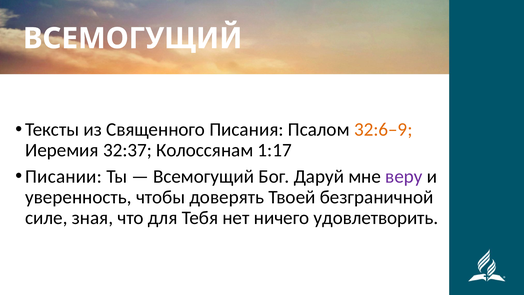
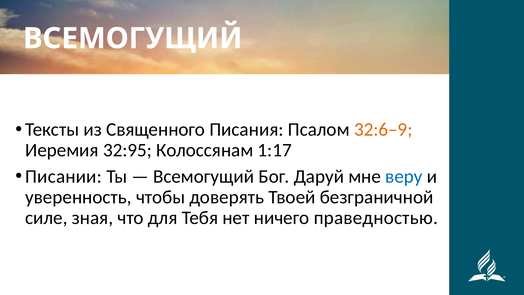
32:37: 32:37 -> 32:95
веру colour: purple -> blue
удовлетворить: удовлетворить -> праведностью
